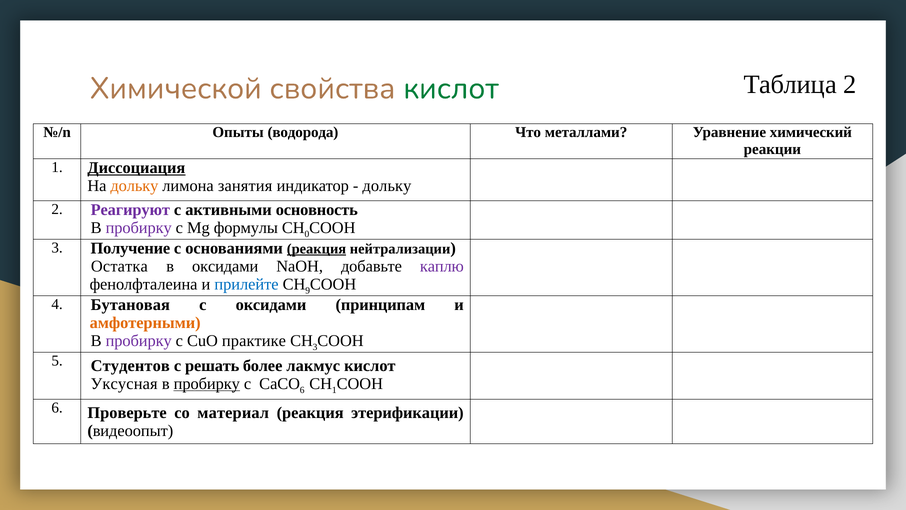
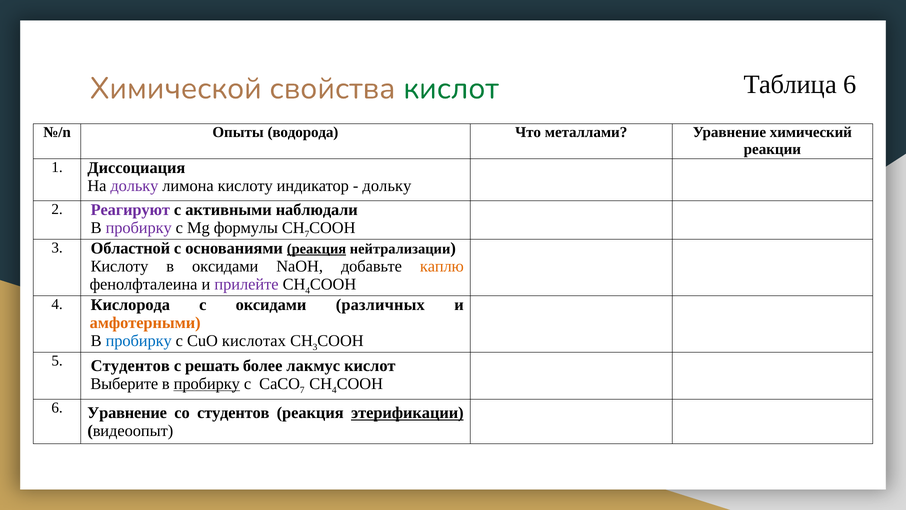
Таблица 2: 2 -> 6
Диссоциация underline: present -> none
дольку at (134, 186) colour: orange -> purple
лимона занятия: занятия -> кислоту
основность: основность -> наблюдали
0 at (307, 234): 0 -> 7
Получение: Получение -> Областной
Остатка at (119, 266): Остатка -> Кислоту
каплю colour: purple -> orange
прилейте colour: blue -> purple
9 at (308, 290): 9 -> 4
Бутановая: Бутановая -> Кислорода
принципам: принципам -> различных
пробирку at (139, 341) colour: purple -> blue
практике: практике -> кислотах
Уксусная: Уксусная -> Выберите
6 at (302, 390): 6 -> 7
1 at (334, 390): 1 -> 4
6 Проверьте: Проверьте -> Уравнение
со материал: материал -> студентов
этерификации underline: none -> present
